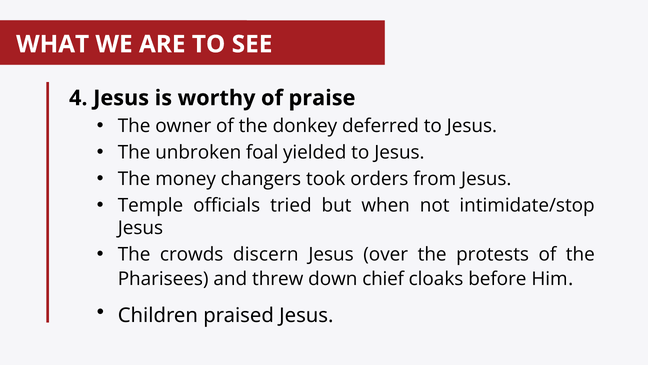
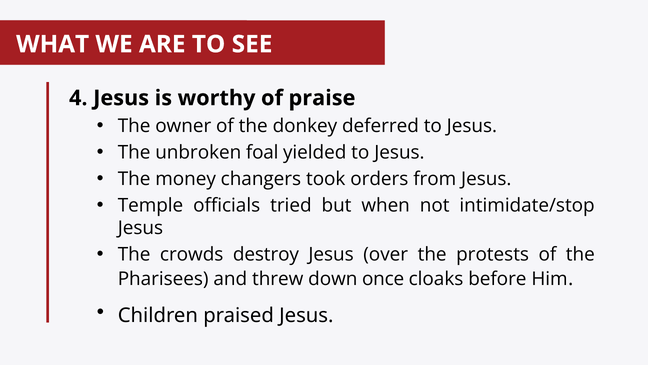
discern: discern -> destroy
chief: chief -> once
